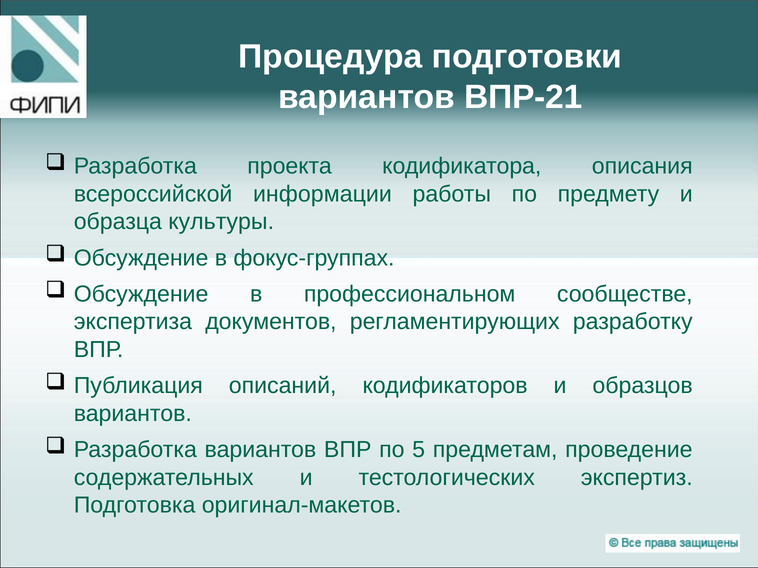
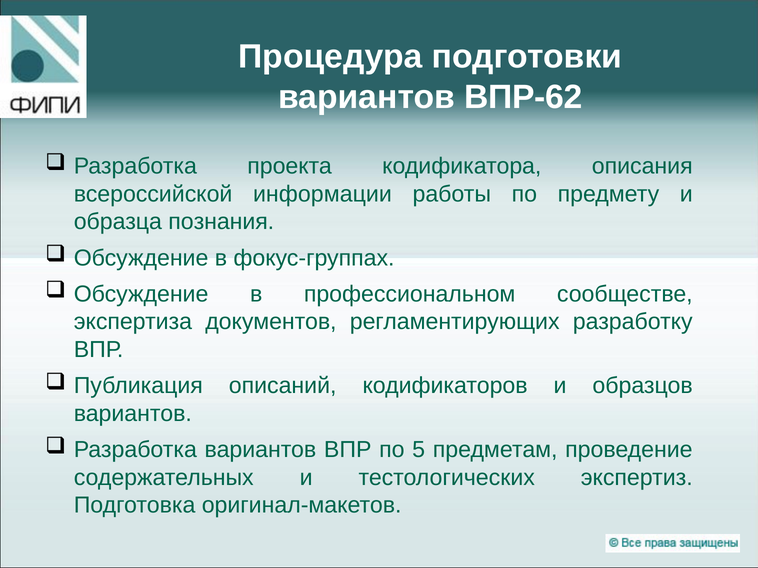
ВПР-21: ВПР-21 -> ВПР-62
культуры: культуры -> познания
